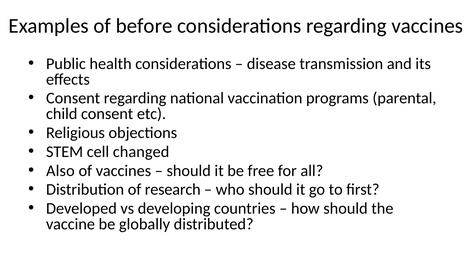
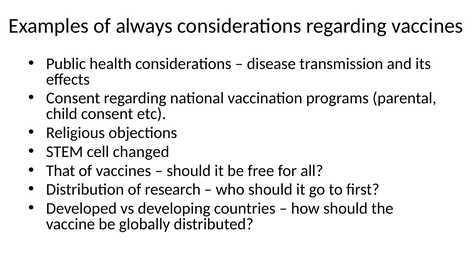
before: before -> always
Also: Also -> That
